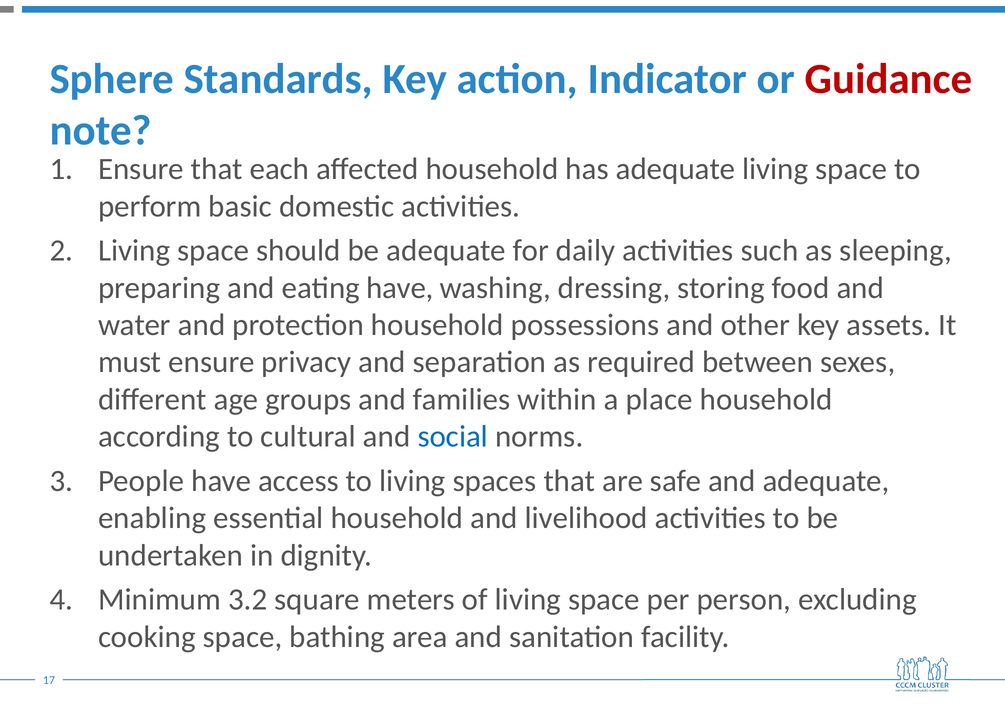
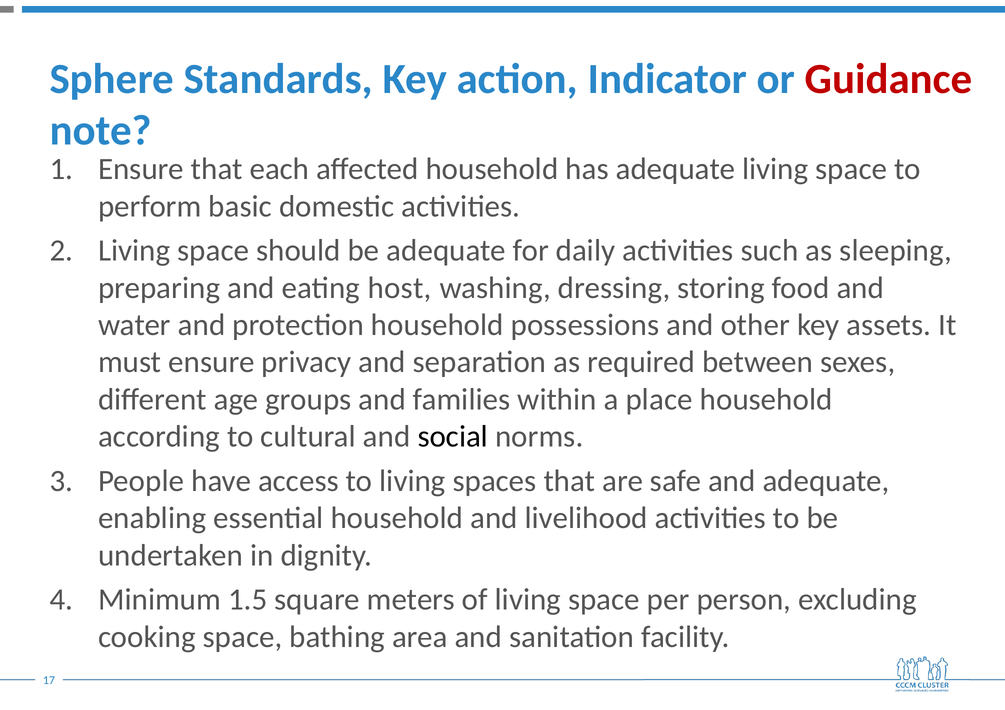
eating have: have -> host
social colour: blue -> black
3.2: 3.2 -> 1.5
